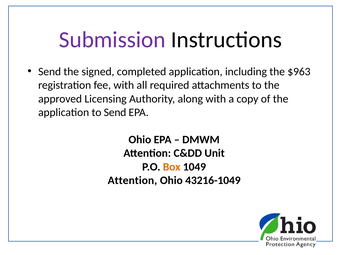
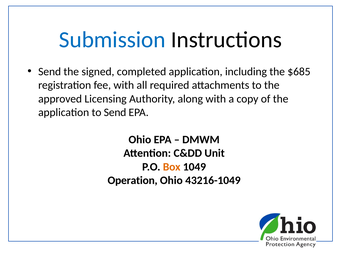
Submission colour: purple -> blue
$963: $963 -> $685
Attention at (132, 181): Attention -> Operation
